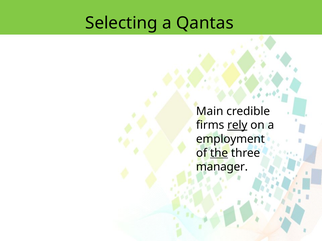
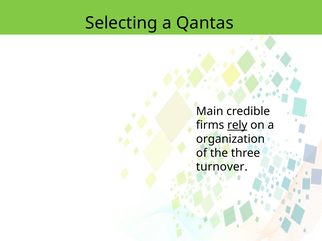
employment: employment -> organization
the underline: present -> none
manager: manager -> turnover
